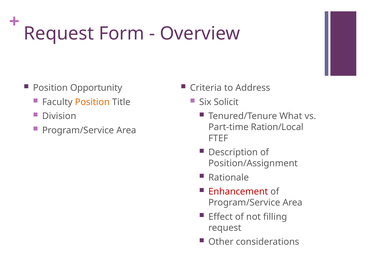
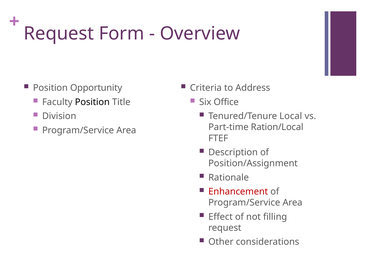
Position at (92, 102) colour: orange -> black
Solicit: Solicit -> Office
What: What -> Local
